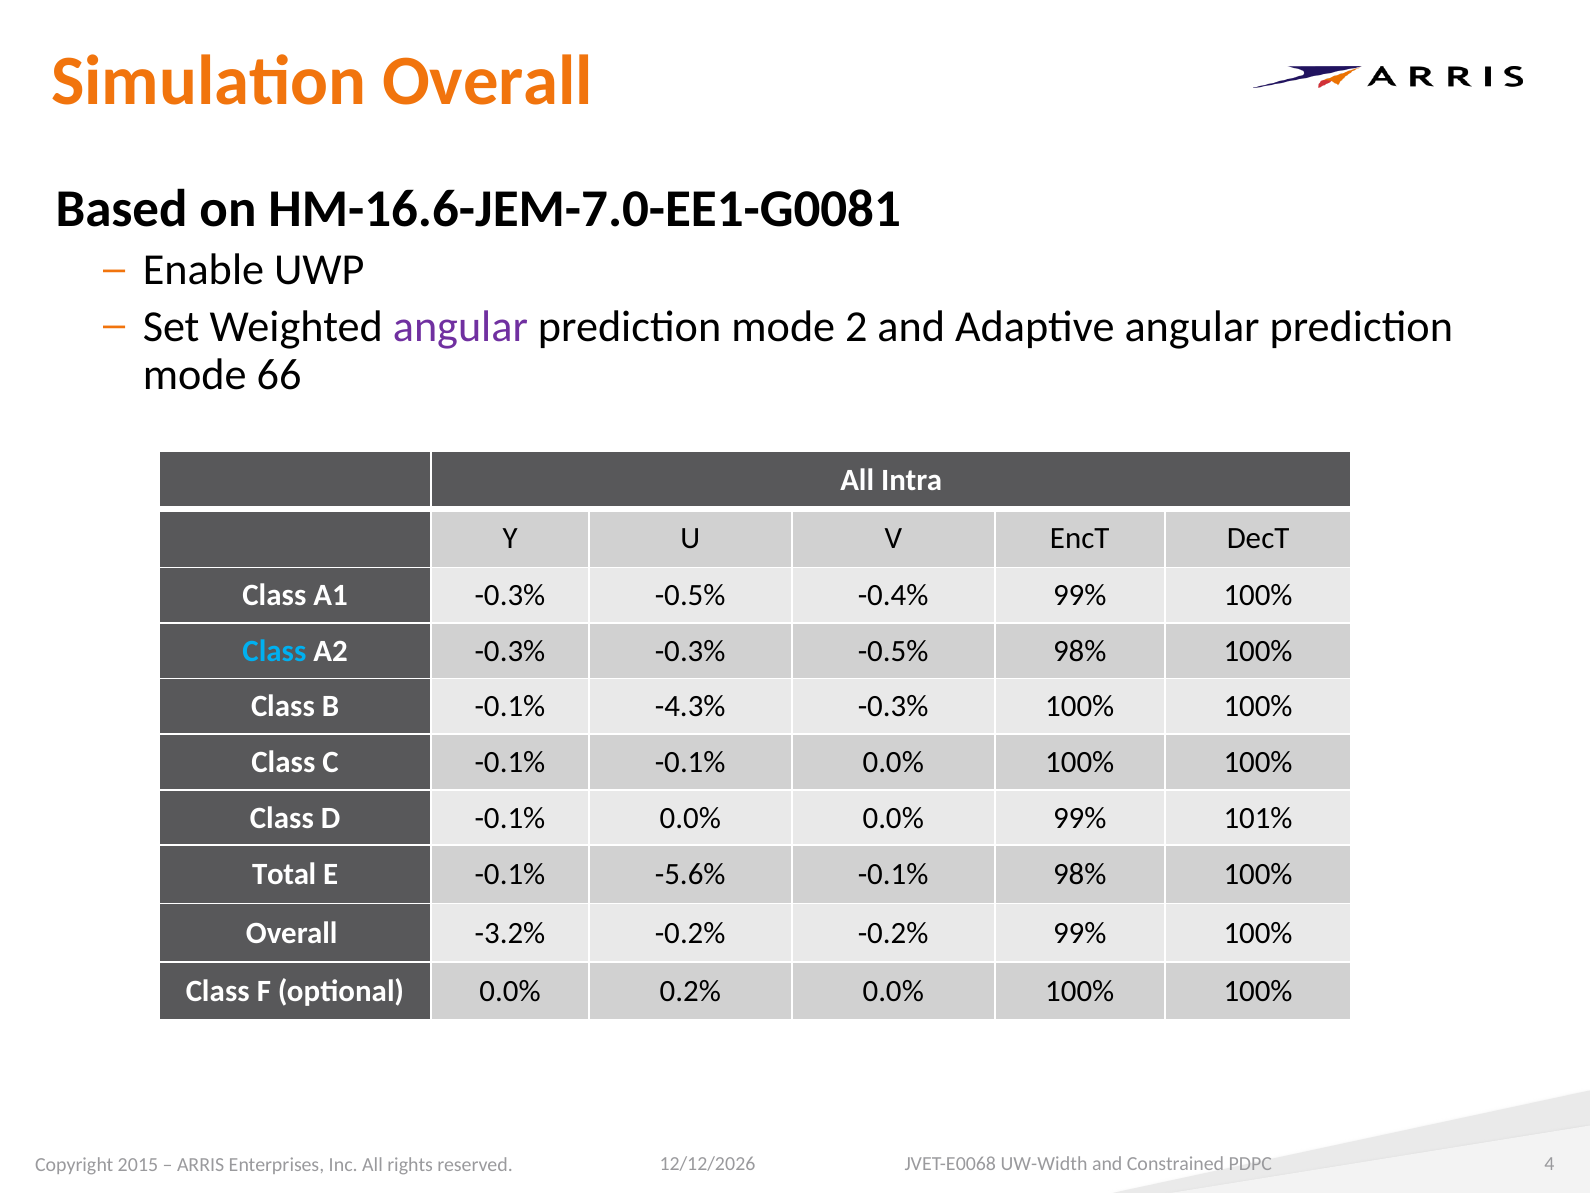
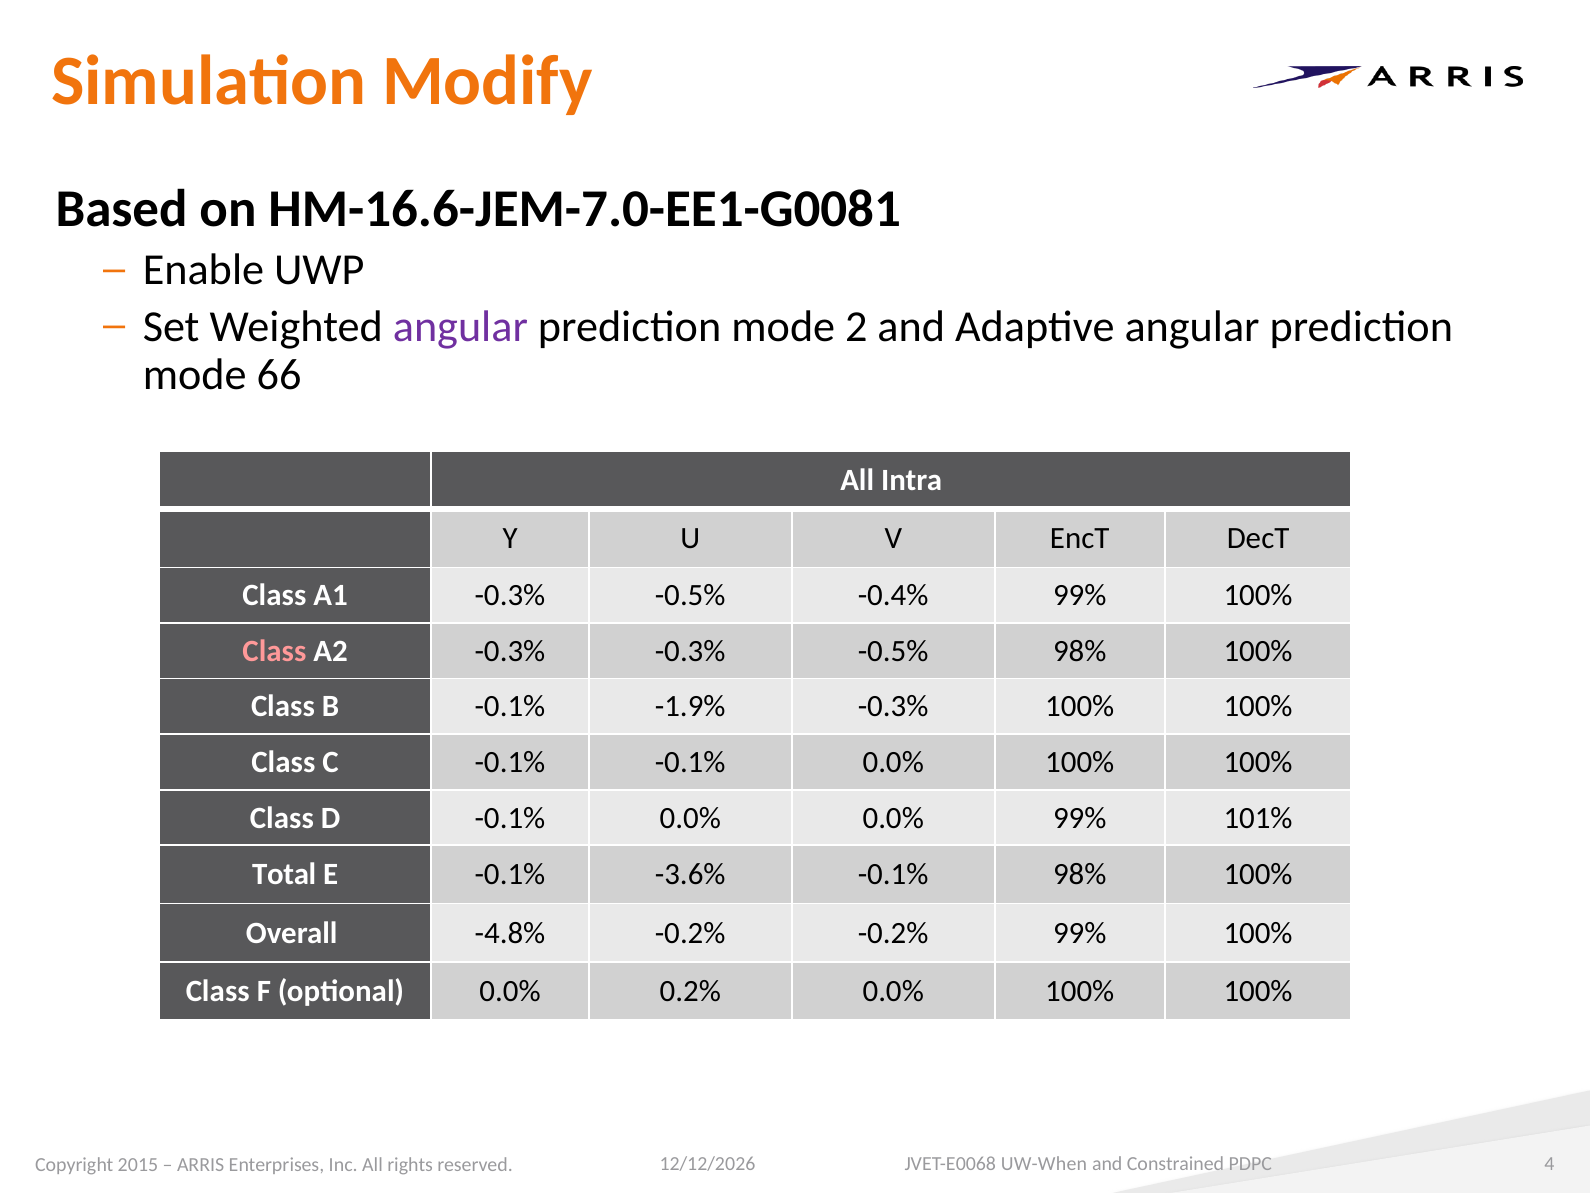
Simulation Overall: Overall -> Modify
Class at (274, 651) colour: light blue -> pink
-4.3%: -4.3% -> -1.9%
-5.6%: -5.6% -> -3.6%
-3.2%: -3.2% -> -4.8%
UW-Width: UW-Width -> UW-When
